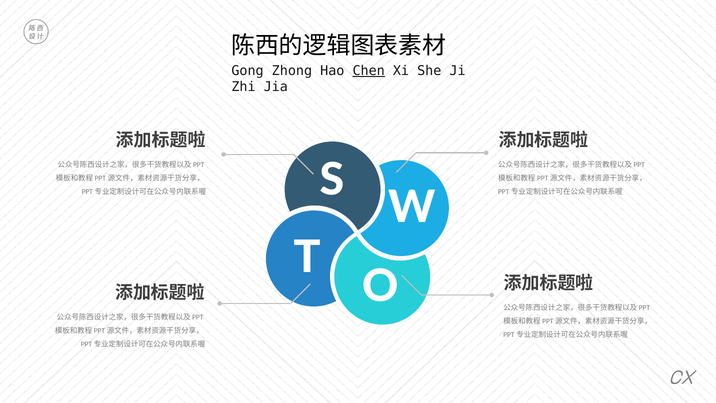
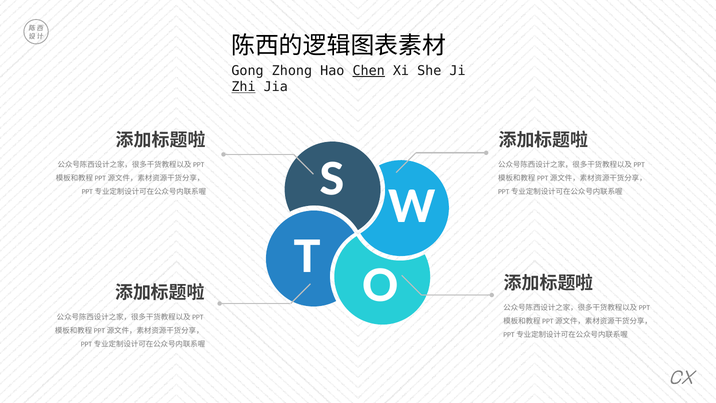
Zhi underline: none -> present
